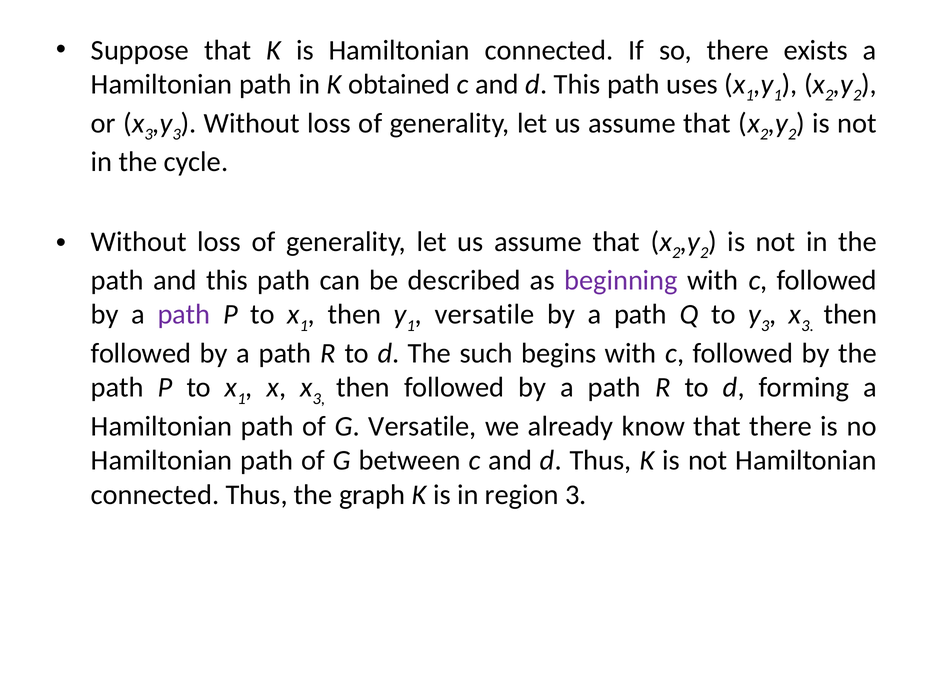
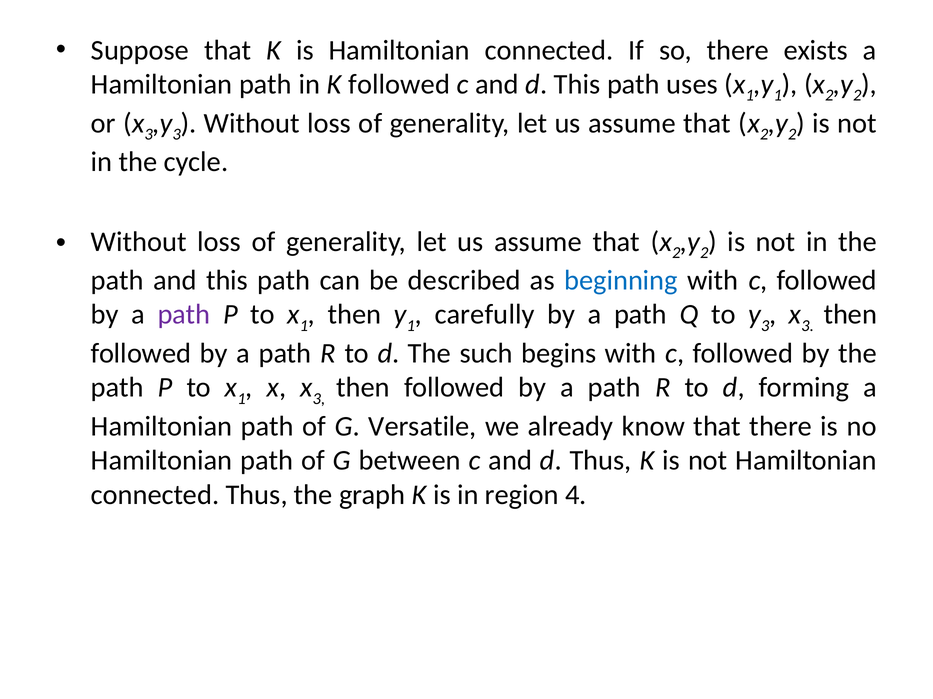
K obtained: obtained -> followed
beginning colour: purple -> blue
versatile at (485, 315): versatile -> carefully
region 3: 3 -> 4
